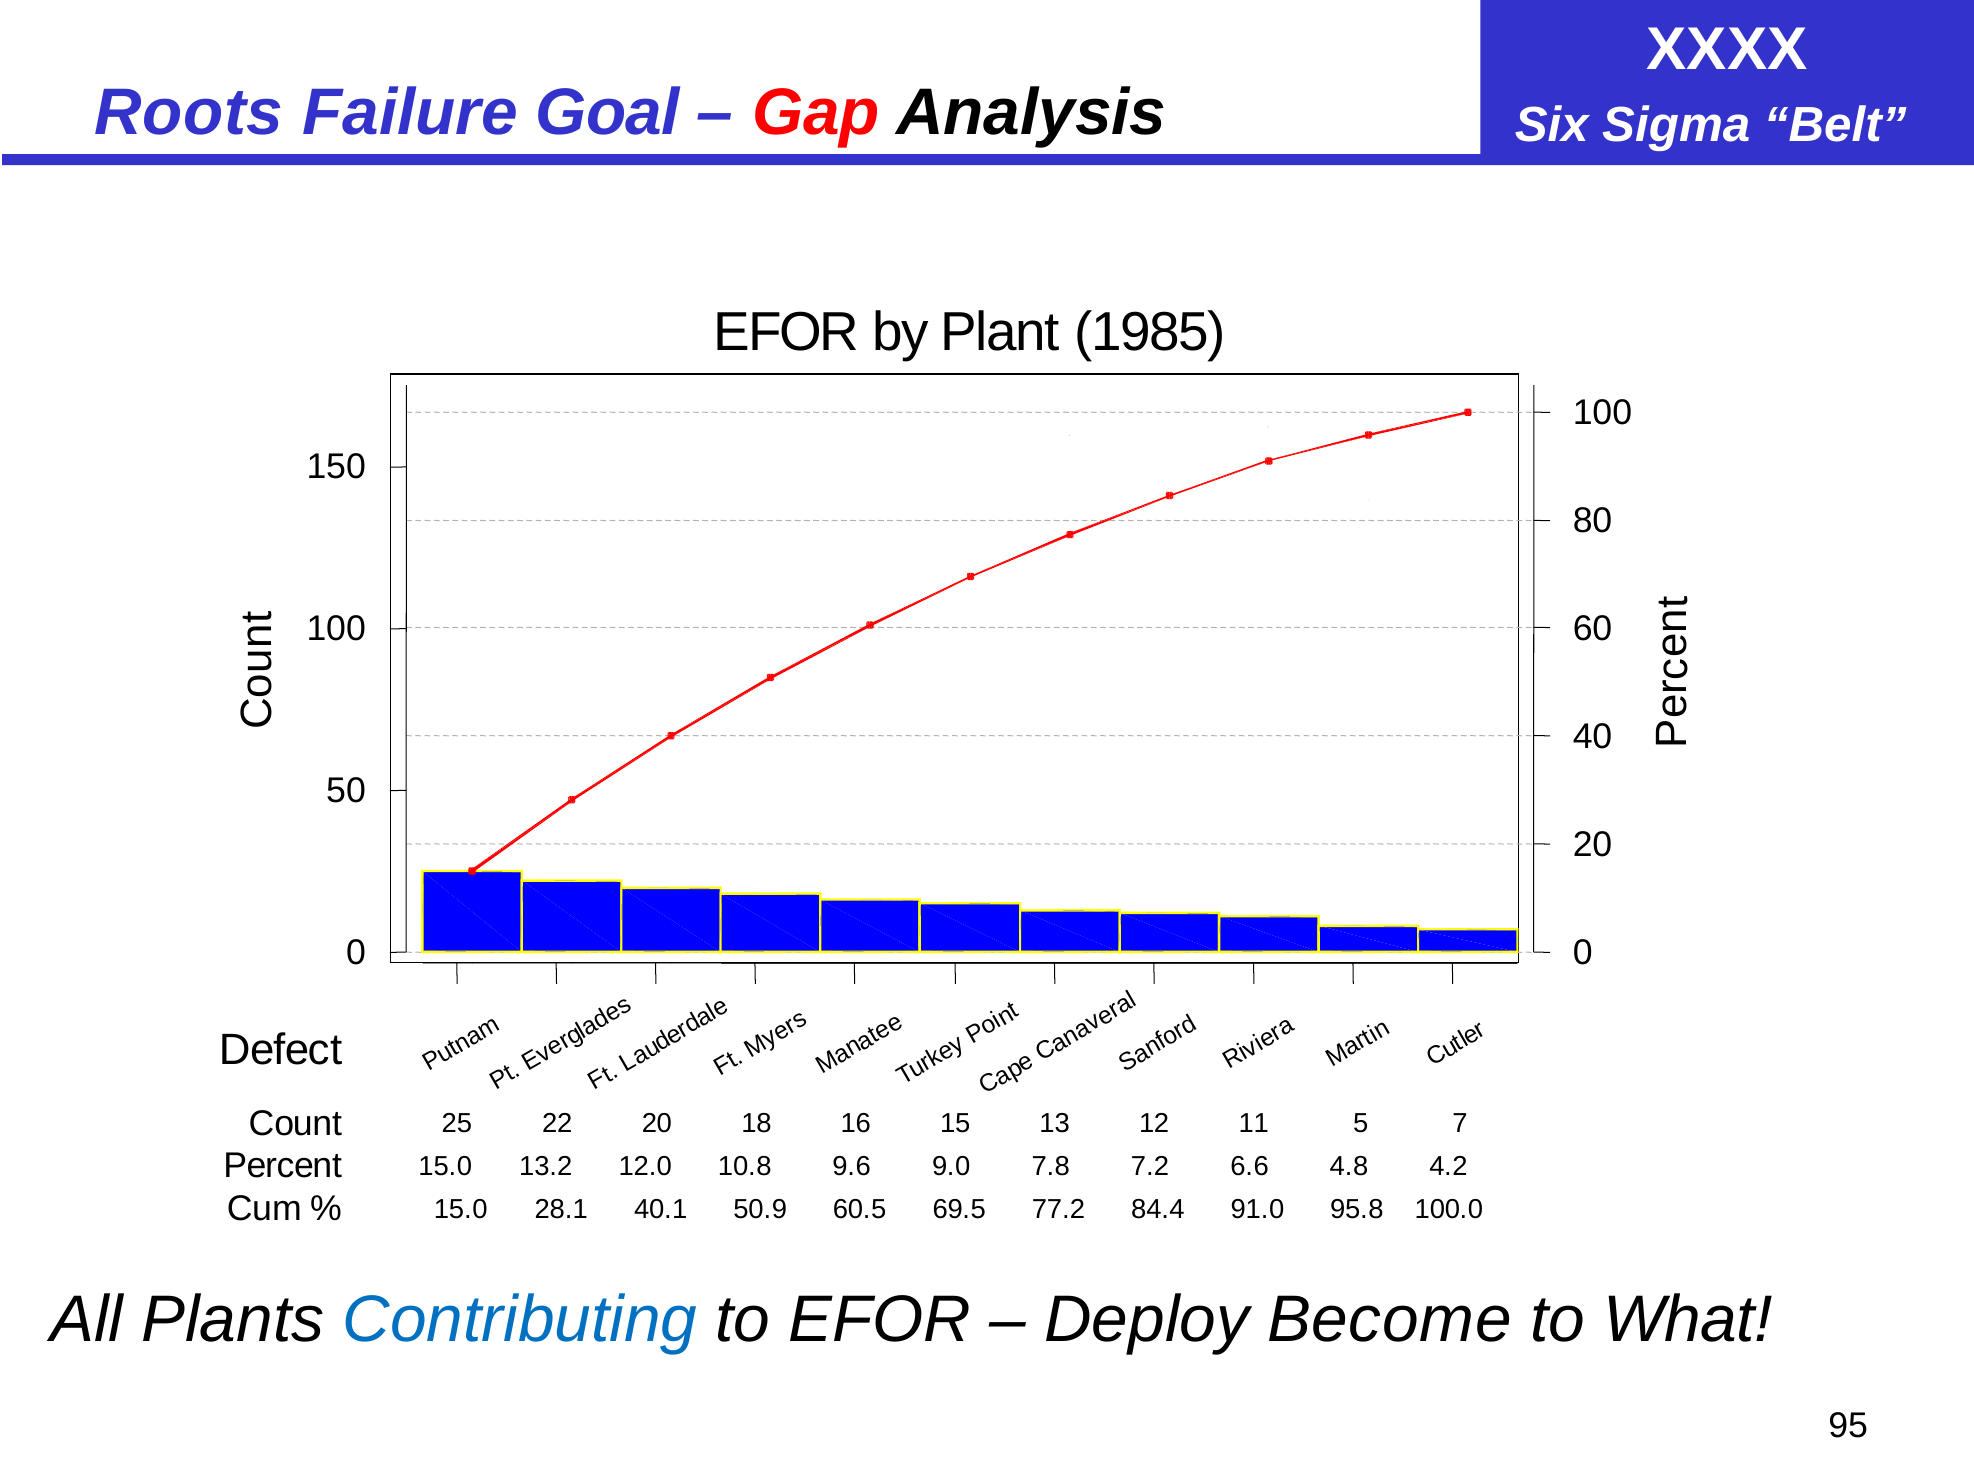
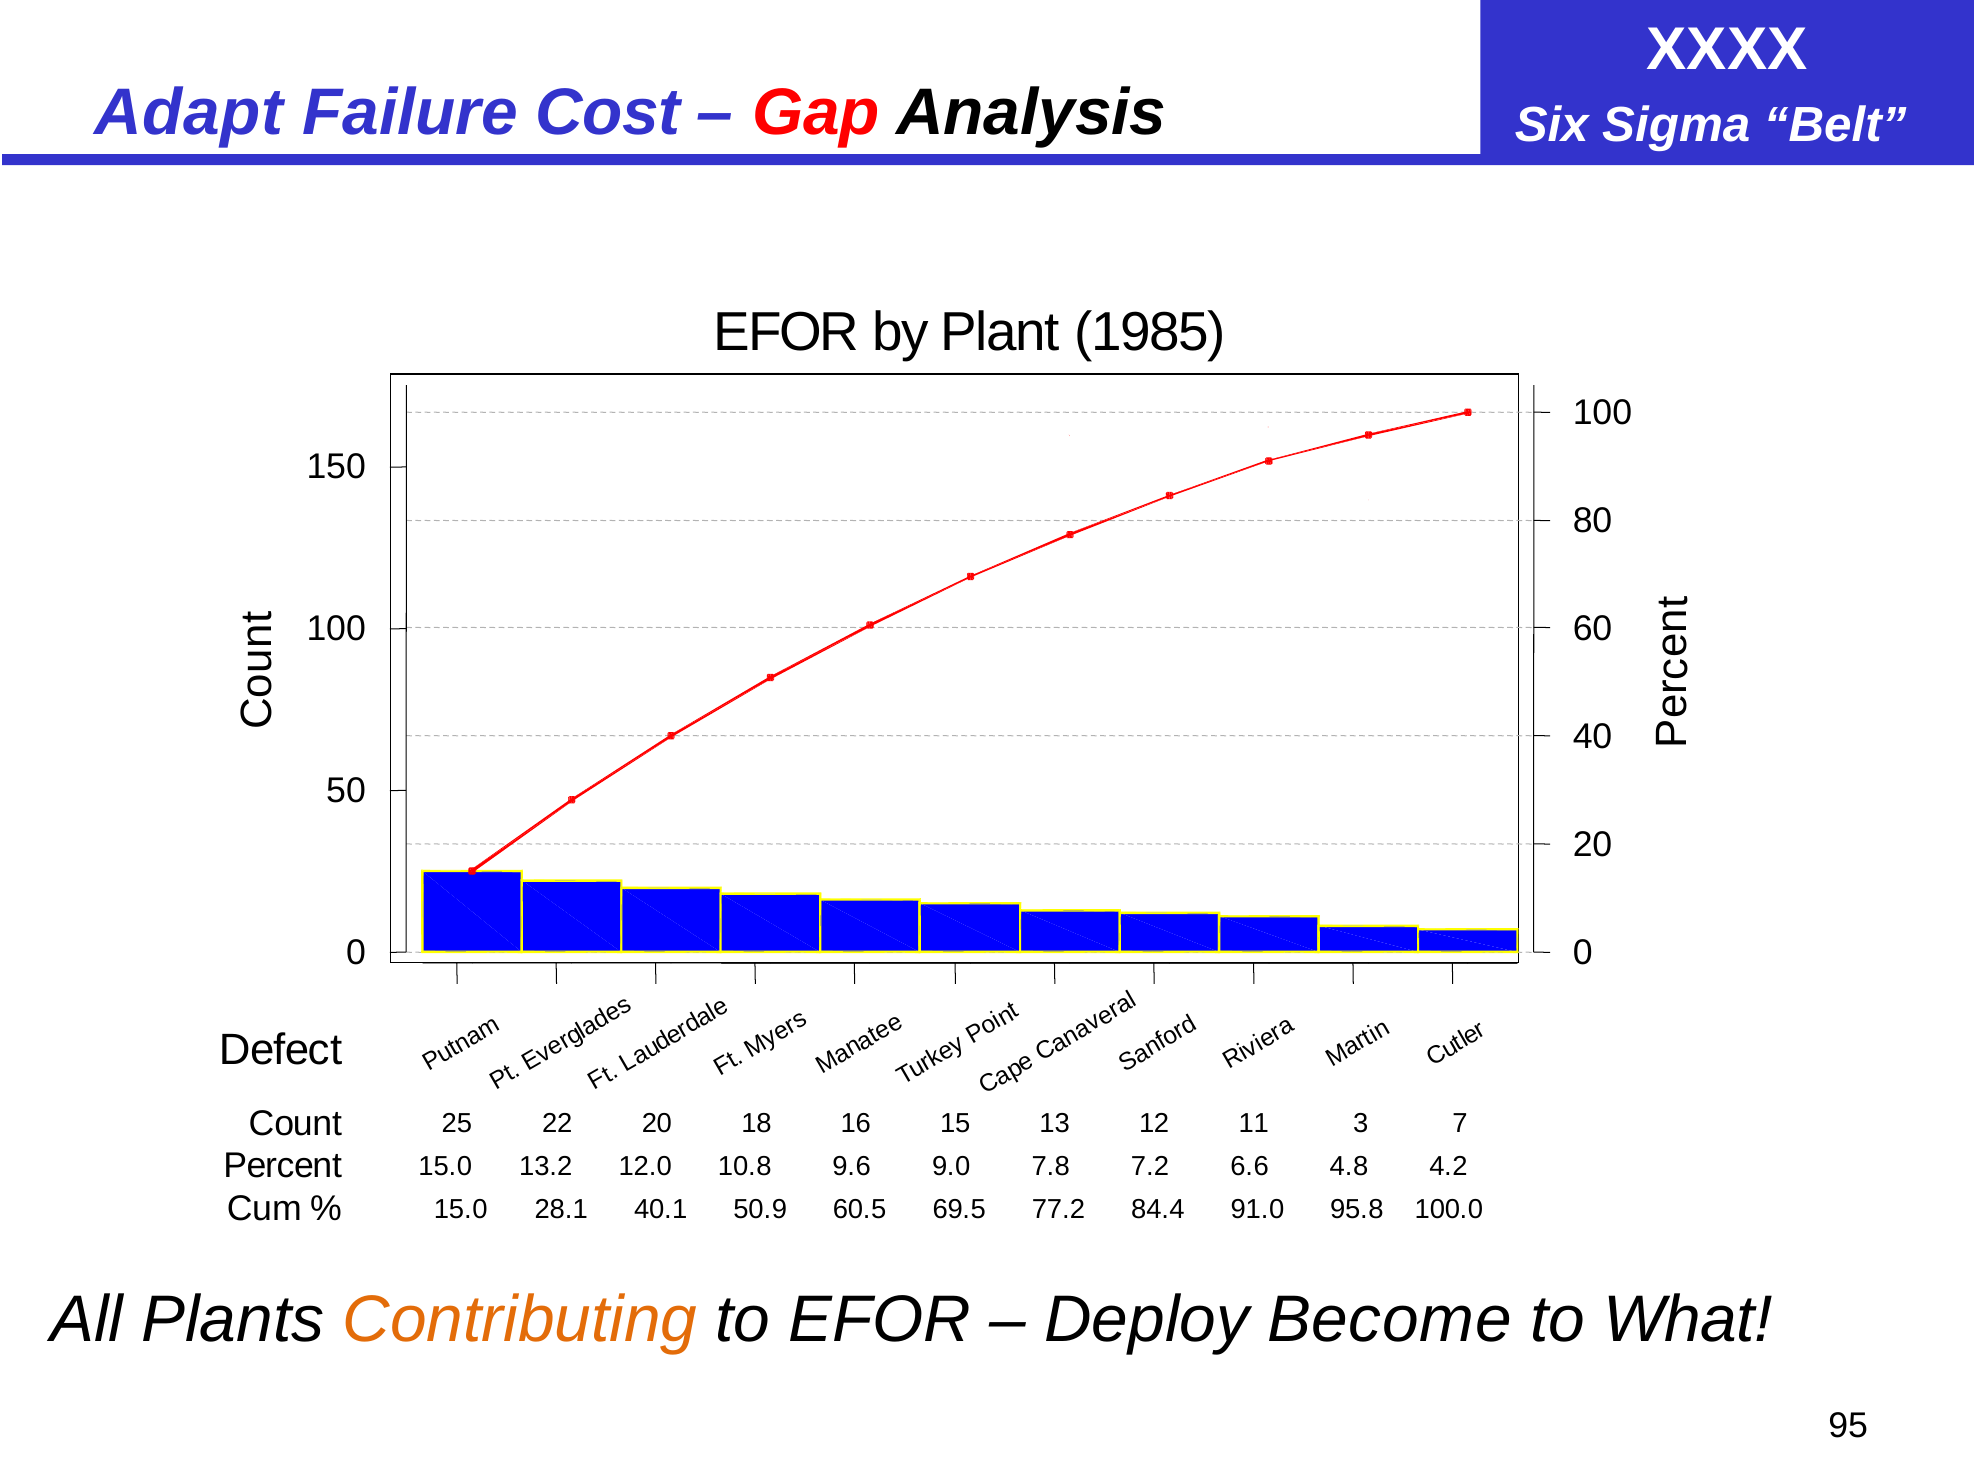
Roots: Roots -> Adapt
Goal: Goal -> Cost
5: 5 -> 3
Contributing colour: blue -> orange
